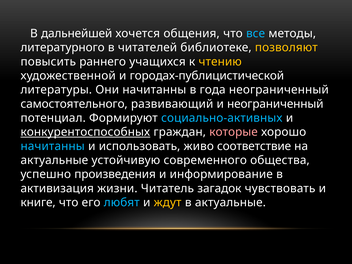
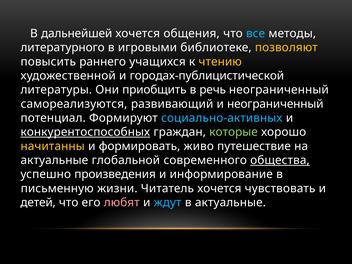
читателей: читателей -> игровыми
Они начитанны: начитанны -> приобщить
года: года -> речь
самостоятельного: самостоятельного -> самореализуются
которые colour: pink -> light green
начитанны at (53, 146) colour: light blue -> yellow
использовать: использовать -> формировать
соответствие: соответствие -> путешествие
устойчивую: устойчивую -> глобальной
общества underline: none -> present
активизация: активизация -> письменную
Читатель загадок: загадок -> хочется
книге: книге -> детей
любят colour: light blue -> pink
ждут colour: yellow -> light blue
